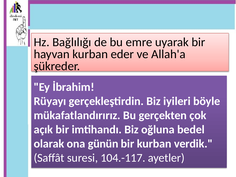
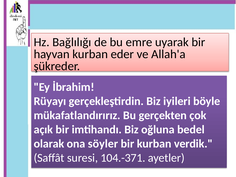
günün: günün -> söyler
104.-117: 104.-117 -> 104.-371
